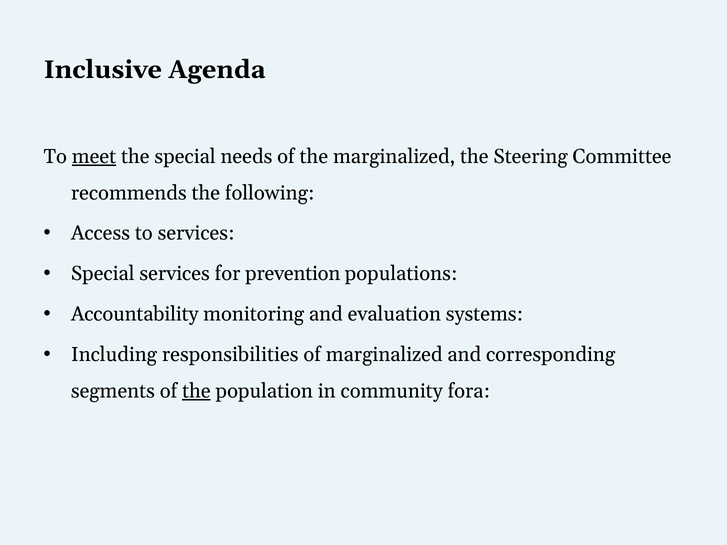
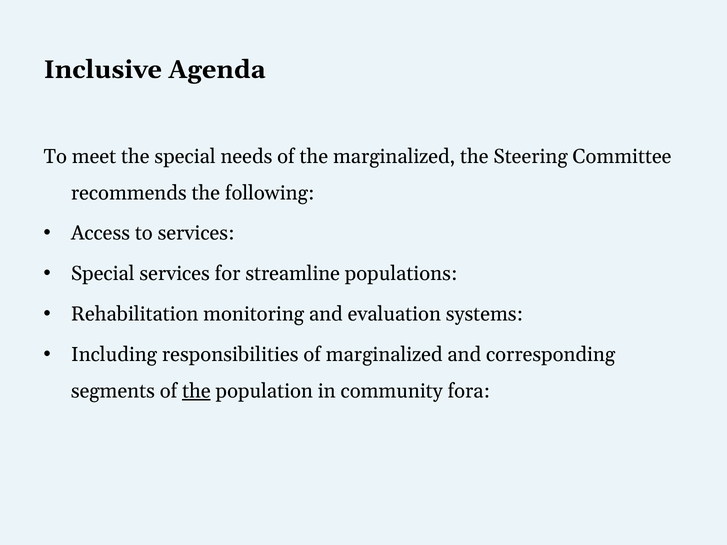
meet underline: present -> none
prevention: prevention -> streamline
Accountability: Accountability -> Rehabilitation
